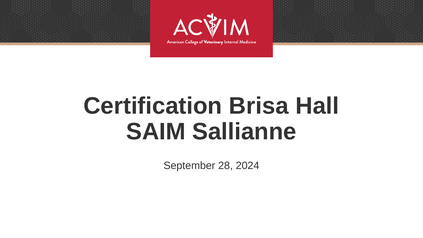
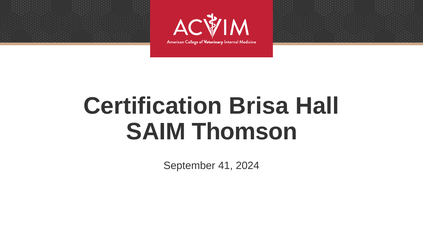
Sallianne: Sallianne -> Thomson
28: 28 -> 41
